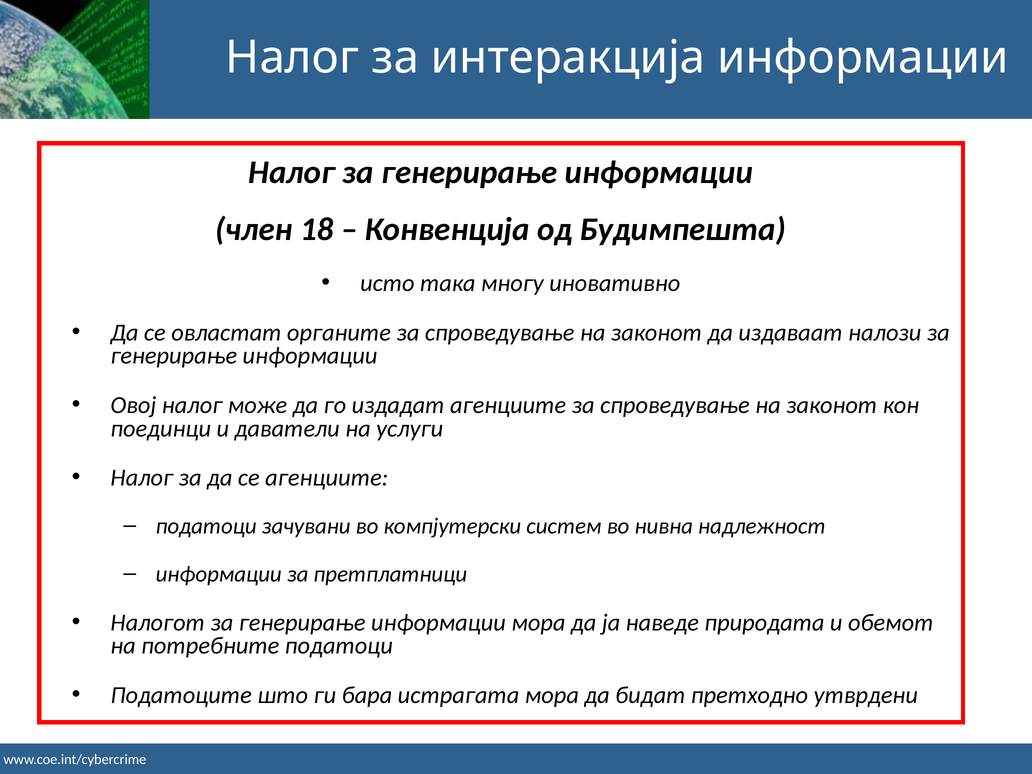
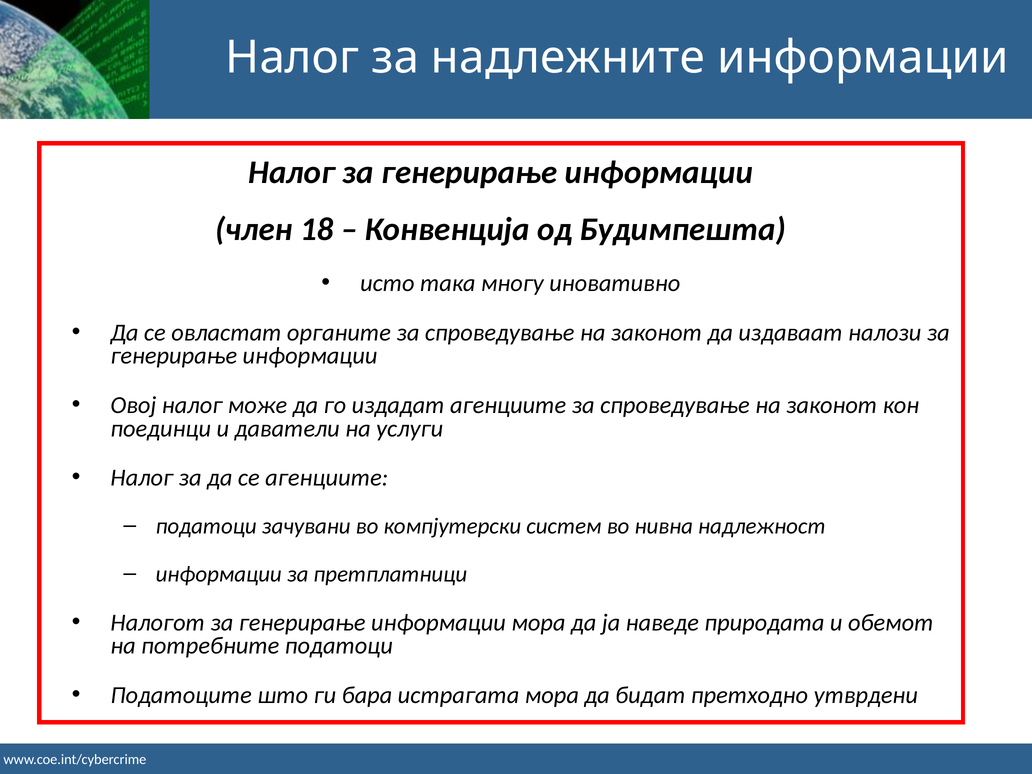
интеракција: интеракција -> надлежните
